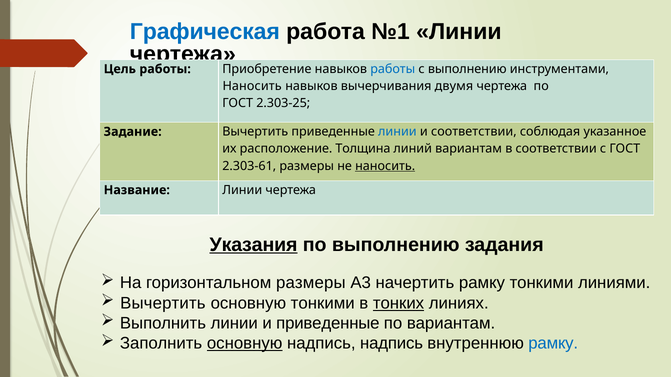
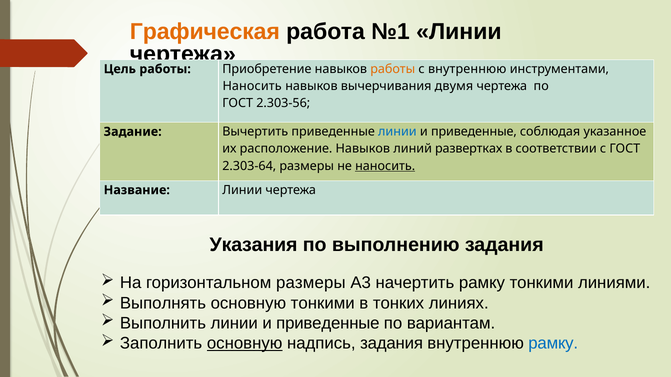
Графическая colour: blue -> orange
работы at (393, 69) colour: blue -> orange
с выполнению: выполнению -> внутреннюю
2.303-25: 2.303-25 -> 2.303-56
соответствии at (474, 132): соответствии -> приведенные
расположение Толщина: Толщина -> Навыков
линий вариантам: вариантам -> развертках
2.303-61: 2.303-61 -> 2.303-64
Указания underline: present -> none
Вычертить at (163, 303): Вычертить -> Выполнять
тонких underline: present -> none
надпись надпись: надпись -> задания
